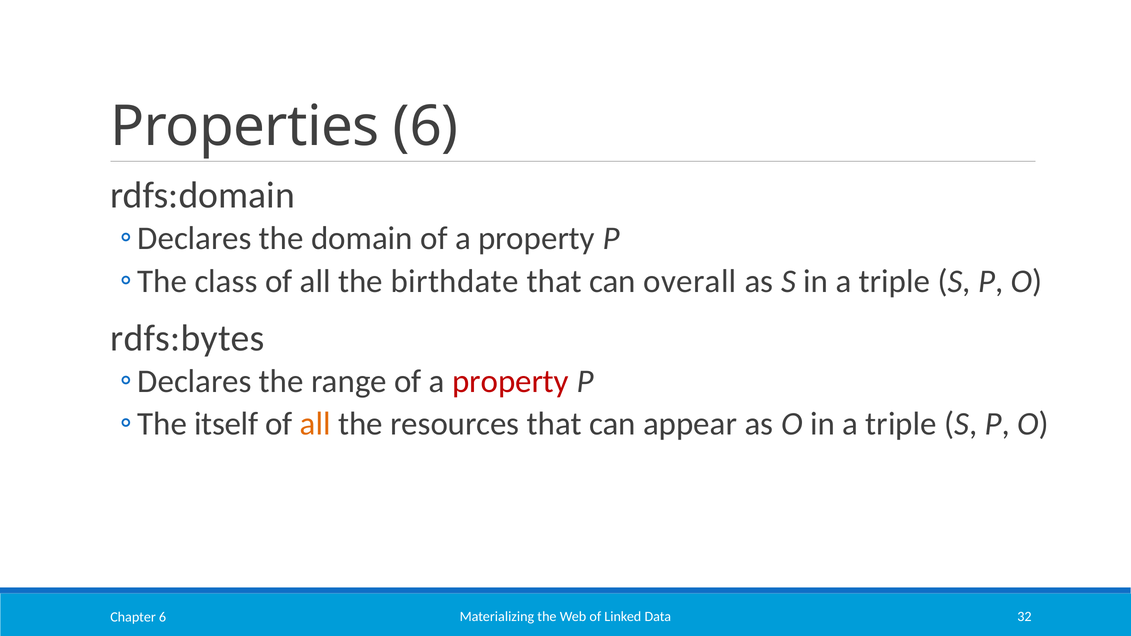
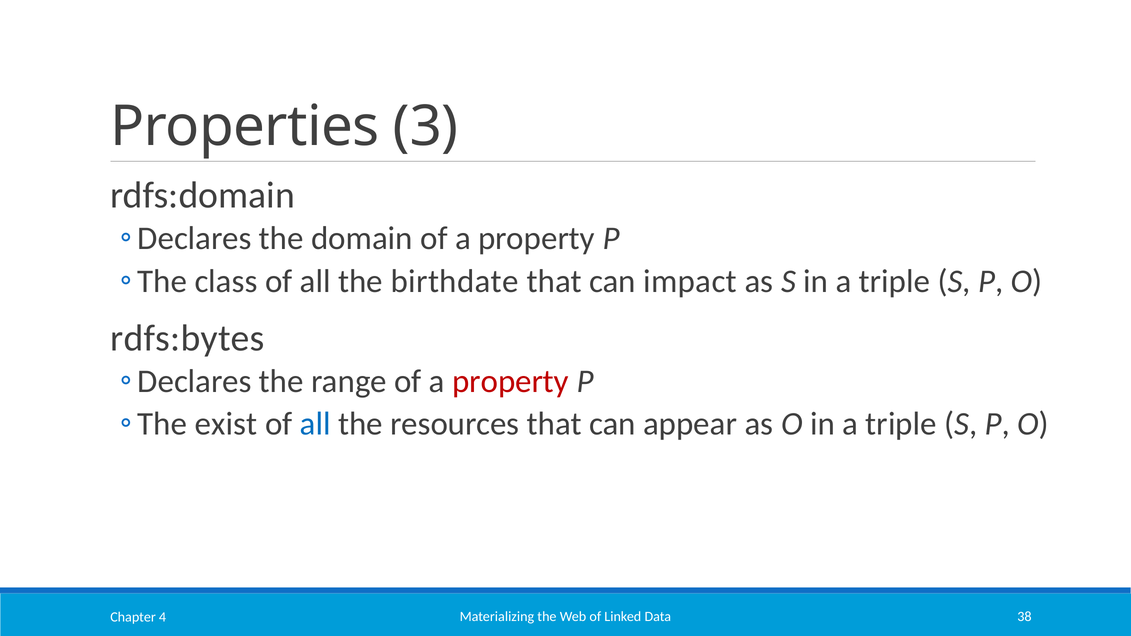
Properties 6: 6 -> 3
overall: overall -> impact
itself: itself -> exist
all at (315, 424) colour: orange -> blue
32: 32 -> 38
Chapter 6: 6 -> 4
